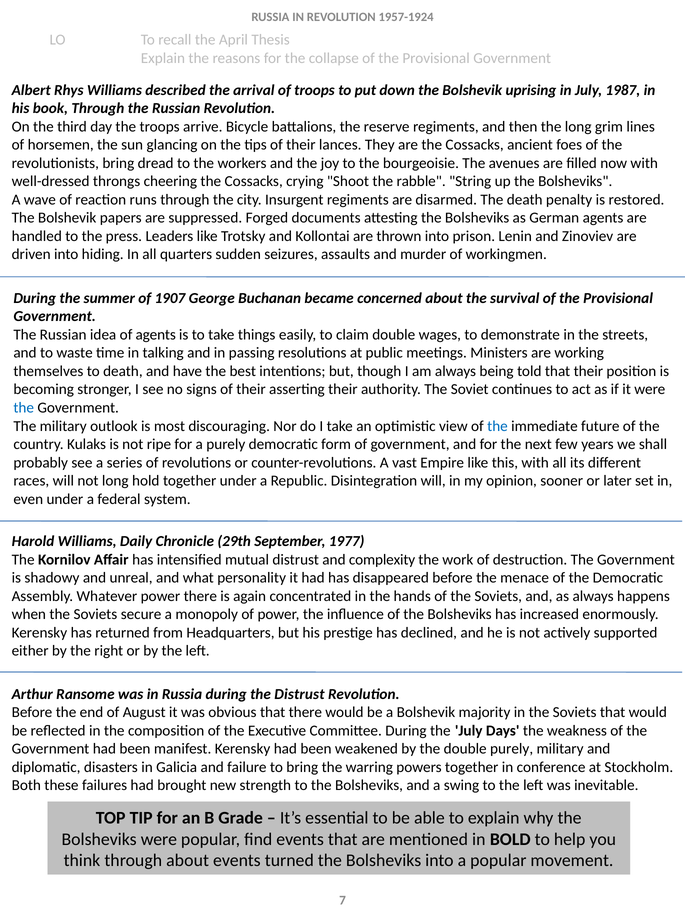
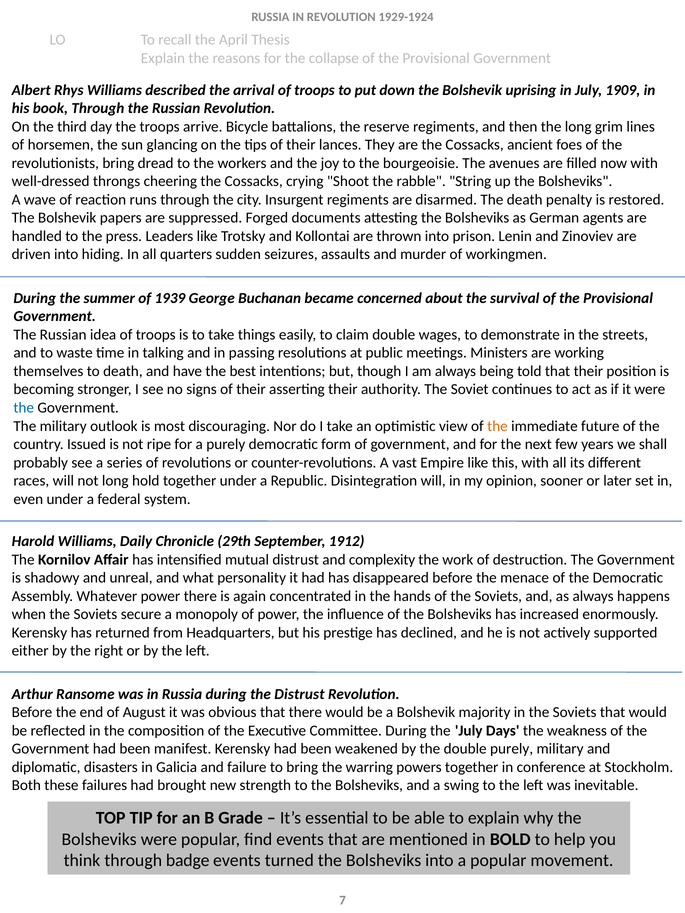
1957-1924: 1957-1924 -> 1929-1924
1987: 1987 -> 1909
1907: 1907 -> 1939
idea of agents: agents -> troops
the at (497, 426) colour: blue -> orange
Kulaks: Kulaks -> Issued
1977: 1977 -> 1912
through about: about -> badge
